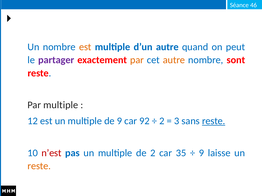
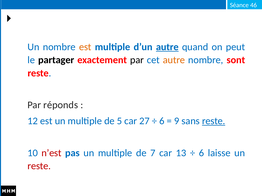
autre at (167, 47) underline: none -> present
partager colour: purple -> black
par at (137, 60) colour: orange -> black
Par multiple: multiple -> réponds
de 9: 9 -> 5
92: 92 -> 27
2 at (162, 121): 2 -> 6
3: 3 -> 9
de 2: 2 -> 7
35: 35 -> 13
9 at (202, 153): 9 -> 6
reste at (39, 166) colour: orange -> red
